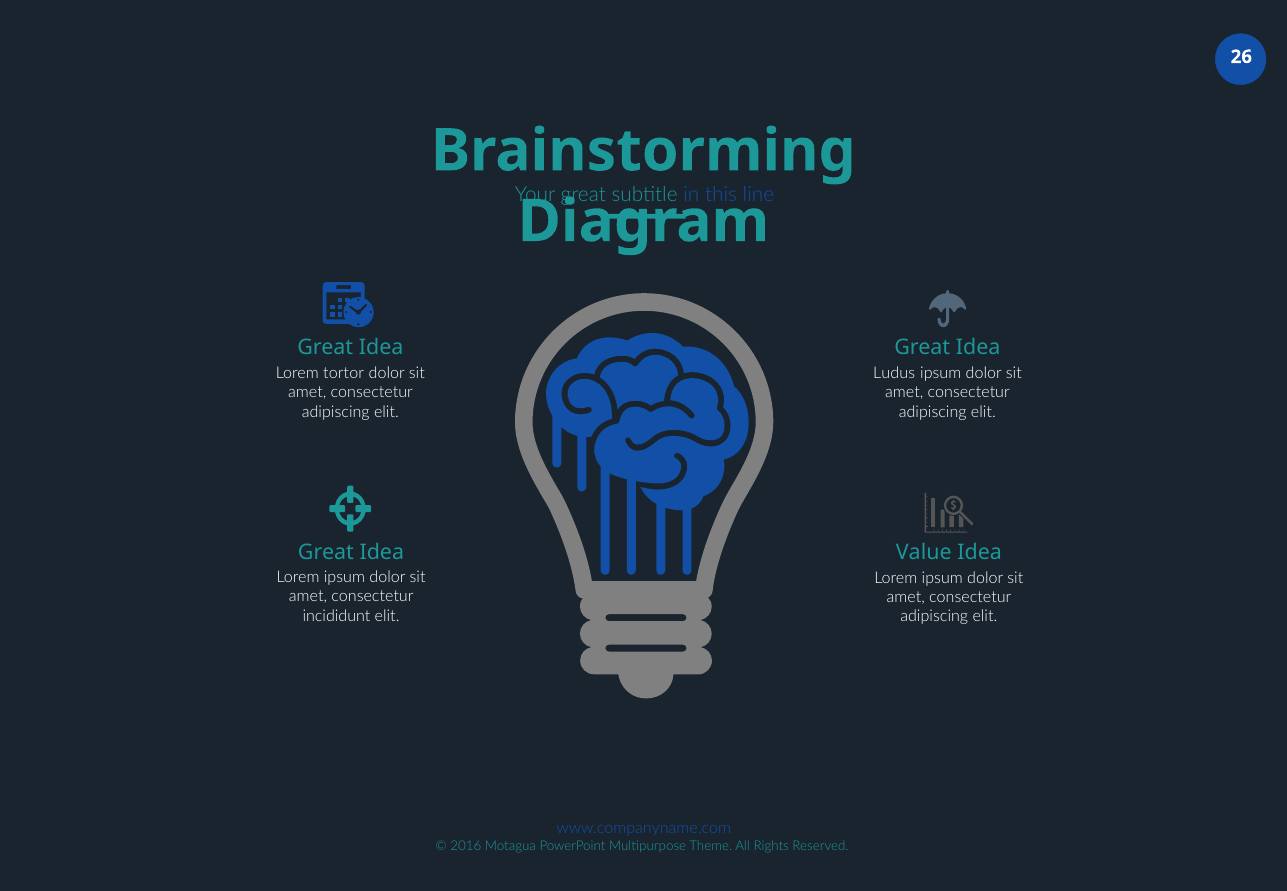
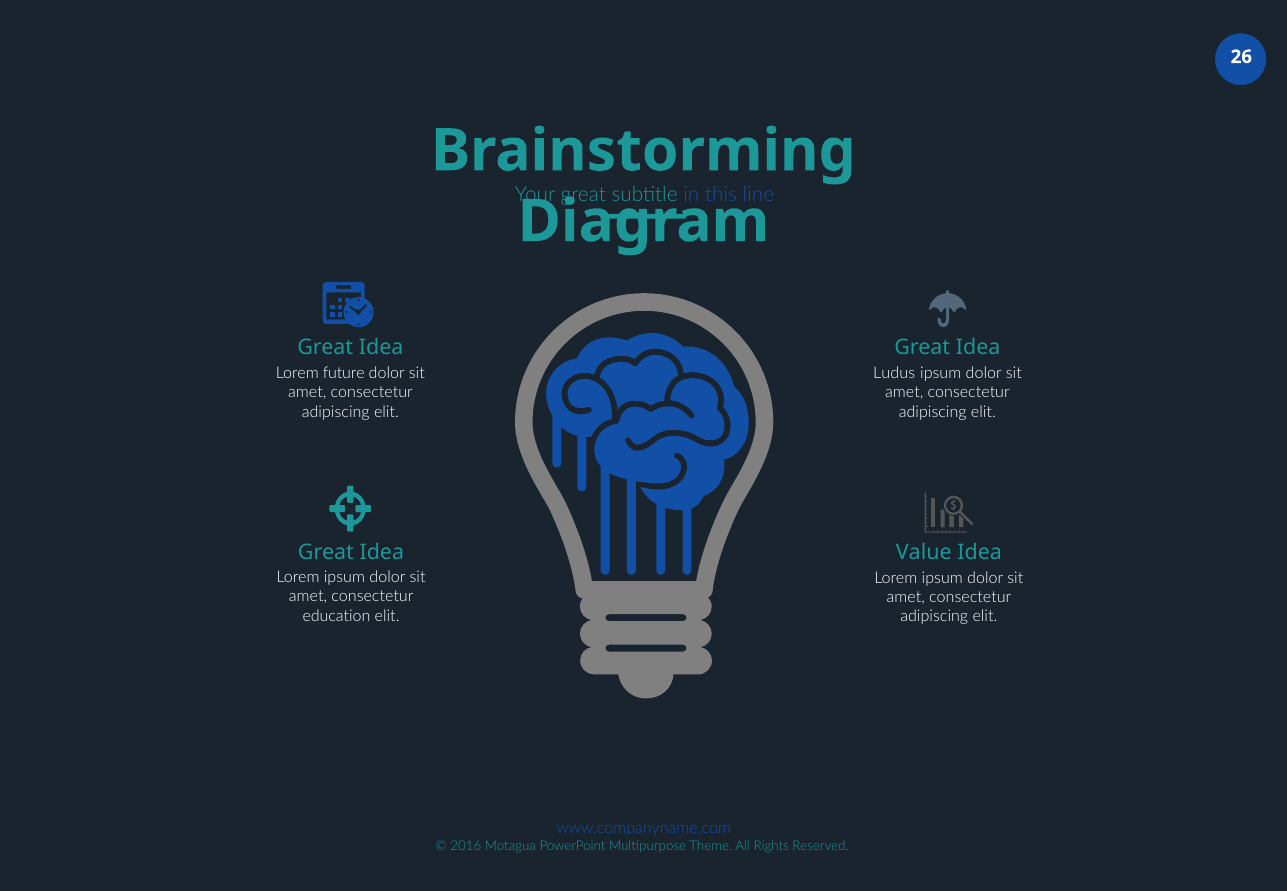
tortor: tortor -> future
incididunt: incididunt -> education
